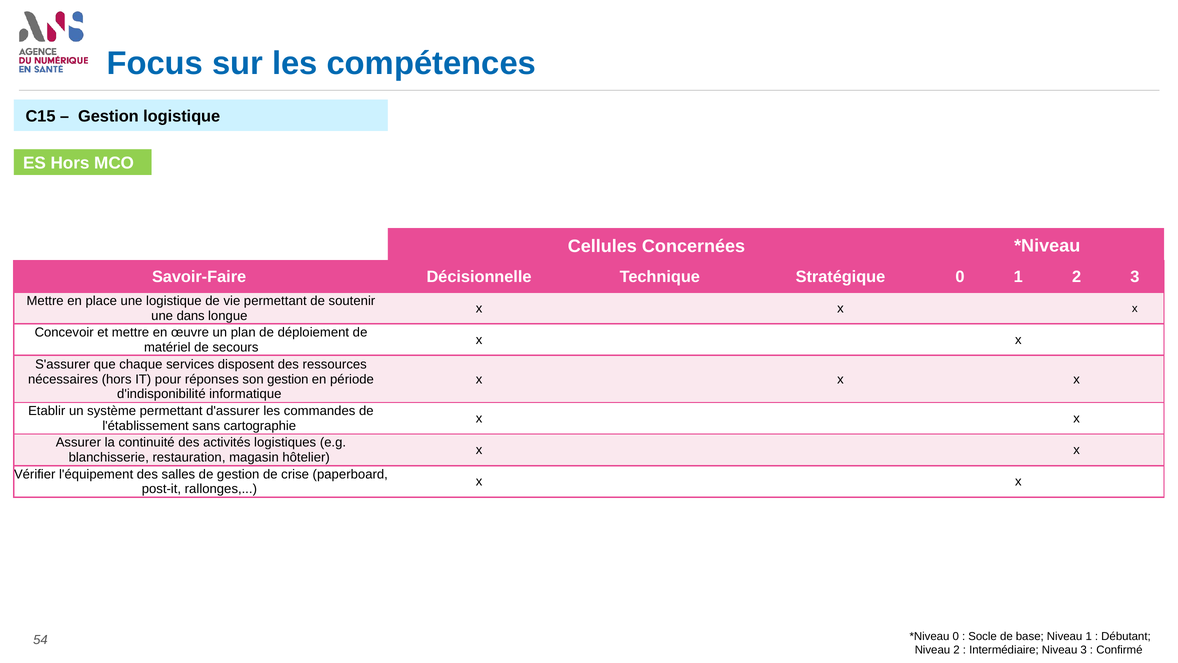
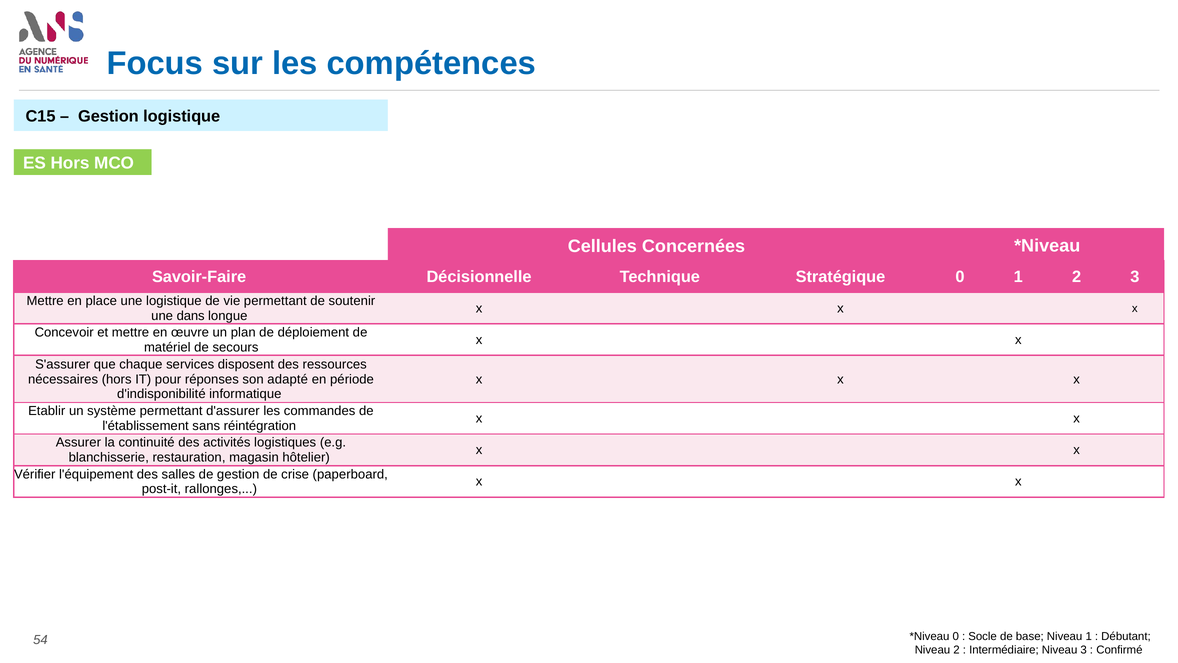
son gestion: gestion -> adapté
cartographie: cartographie -> réintégration
